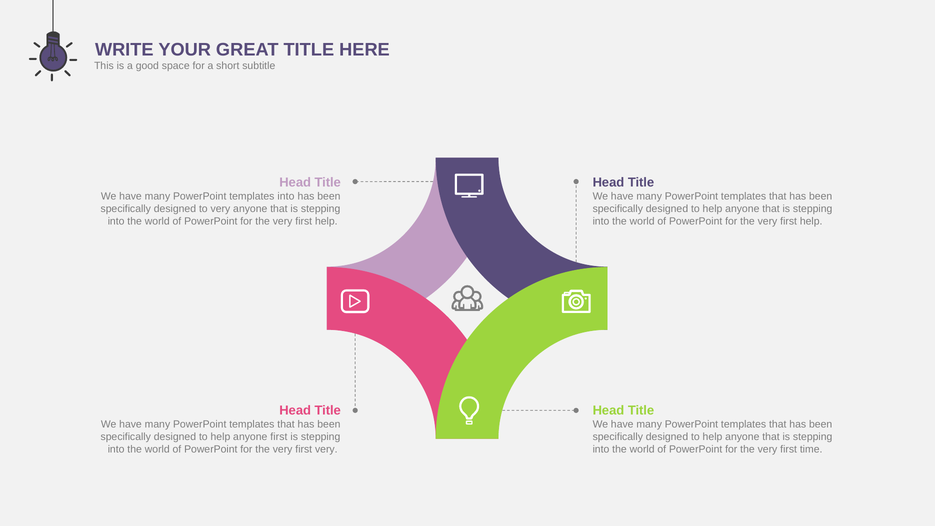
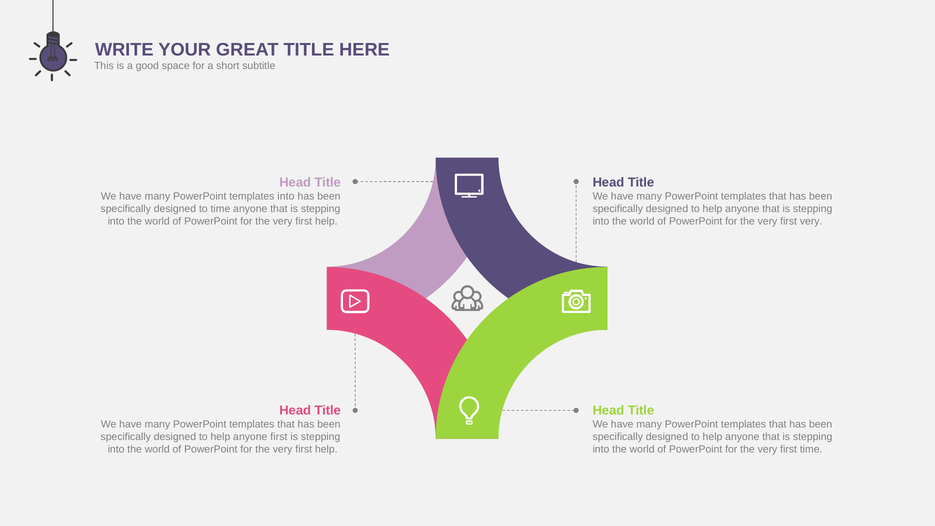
to very: very -> time
help at (811, 221): help -> very
very at (326, 449): very -> help
